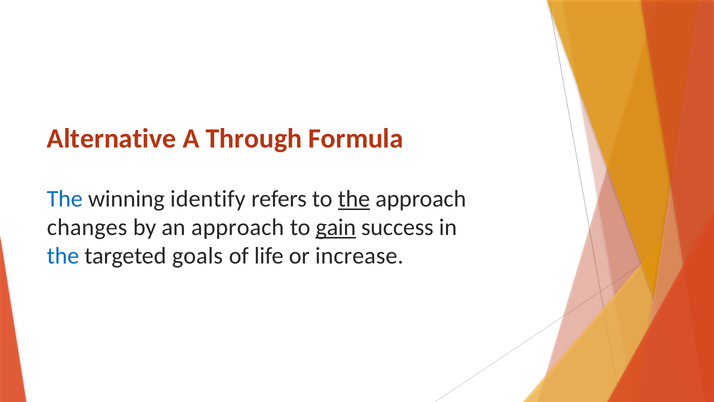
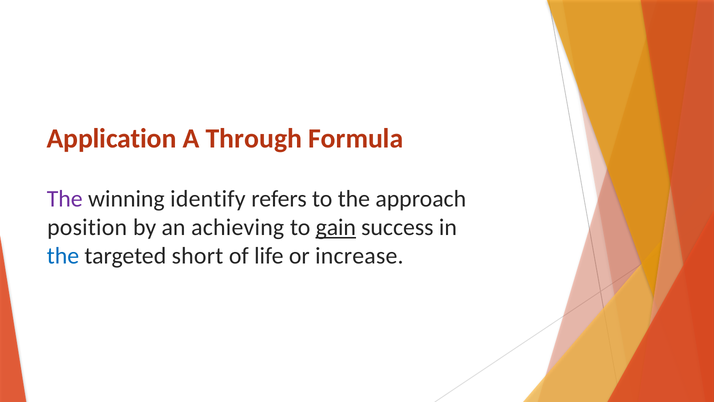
Alternative: Alternative -> Application
The at (65, 199) colour: blue -> purple
the at (354, 199) underline: present -> none
changes: changes -> position
an approach: approach -> achieving
goals: goals -> short
